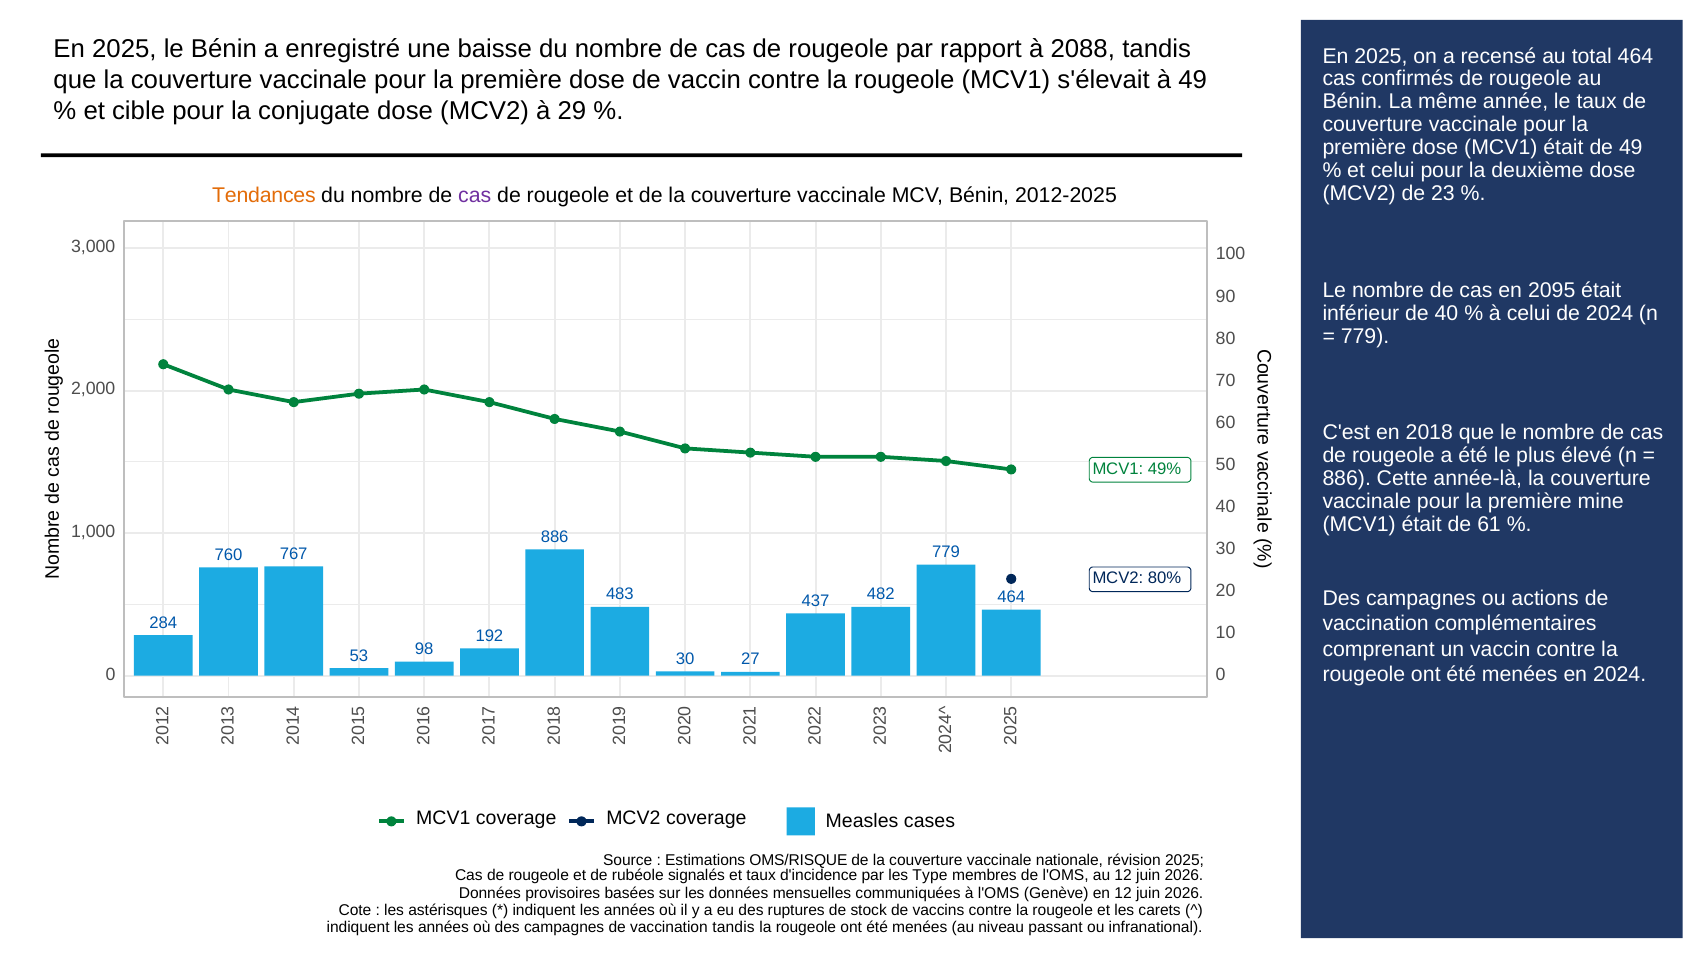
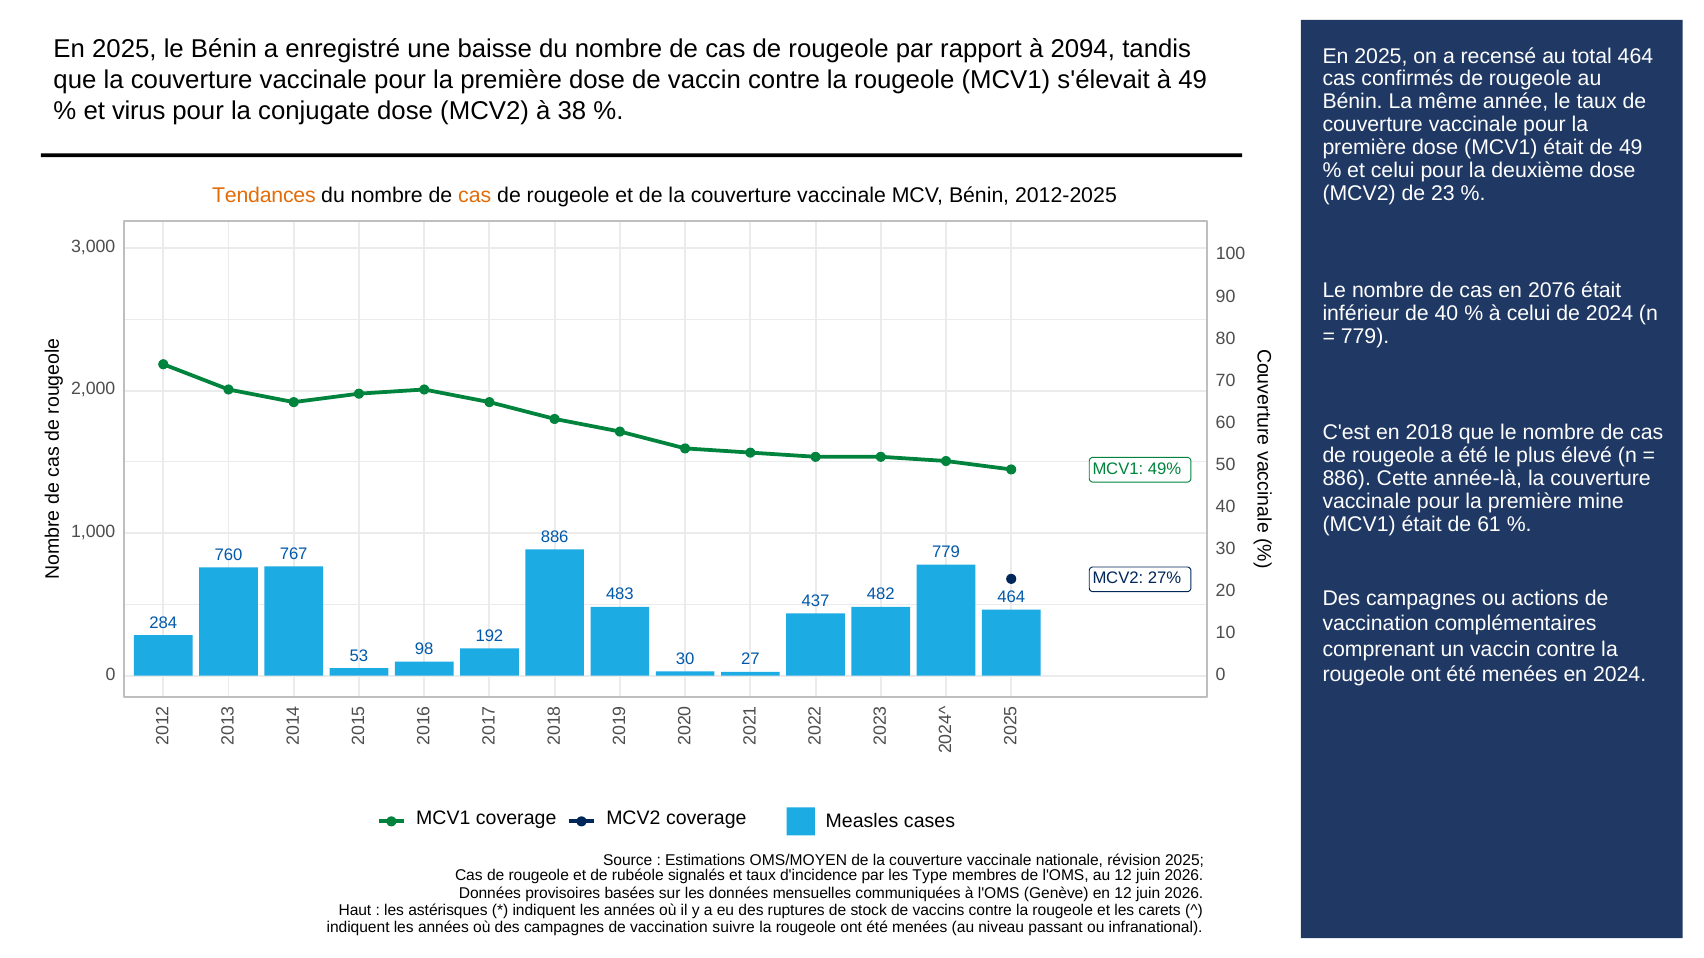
2088: 2088 -> 2094
cible: cible -> virus
29: 29 -> 38
cas at (475, 196) colour: purple -> orange
2095: 2095 -> 2076
80%: 80% -> 27%
OMS/RISQUE: OMS/RISQUE -> OMS/MOYEN
Cote: Cote -> Haut
vaccination tandis: tandis -> suivre
